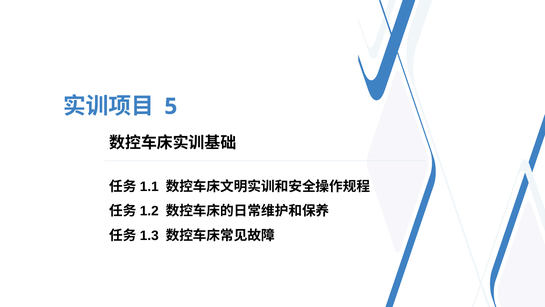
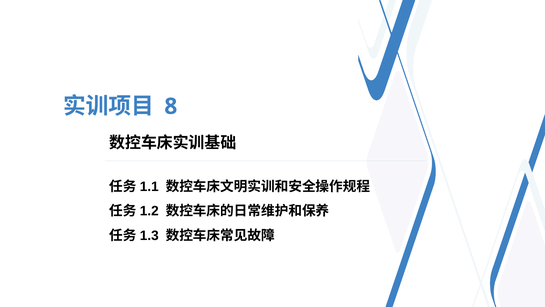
5: 5 -> 8
